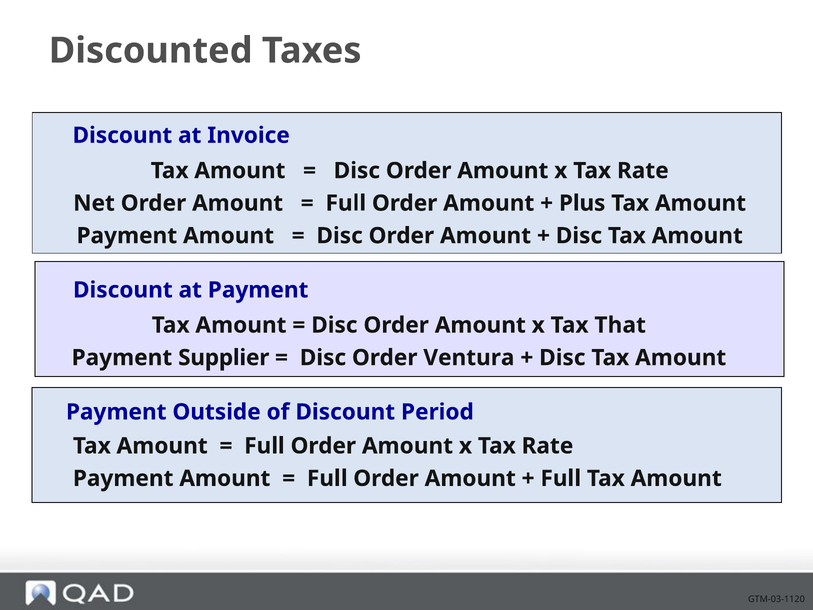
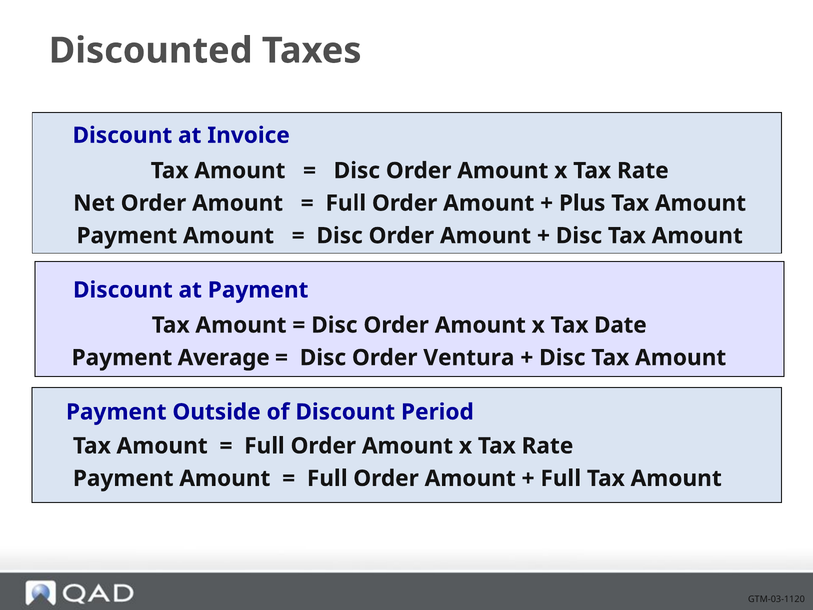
That: That -> Date
Supplier: Supplier -> Average
